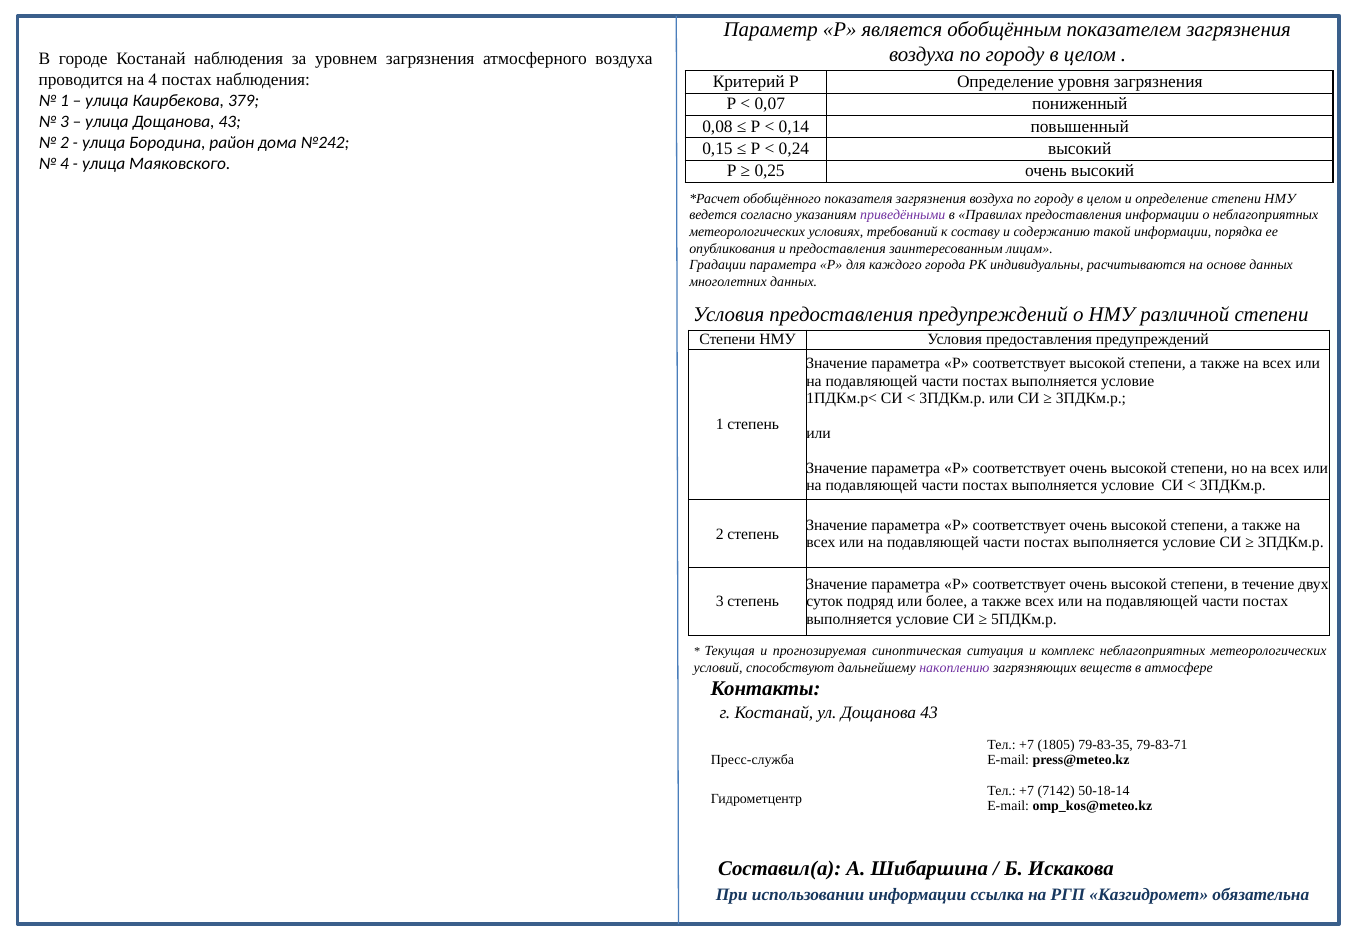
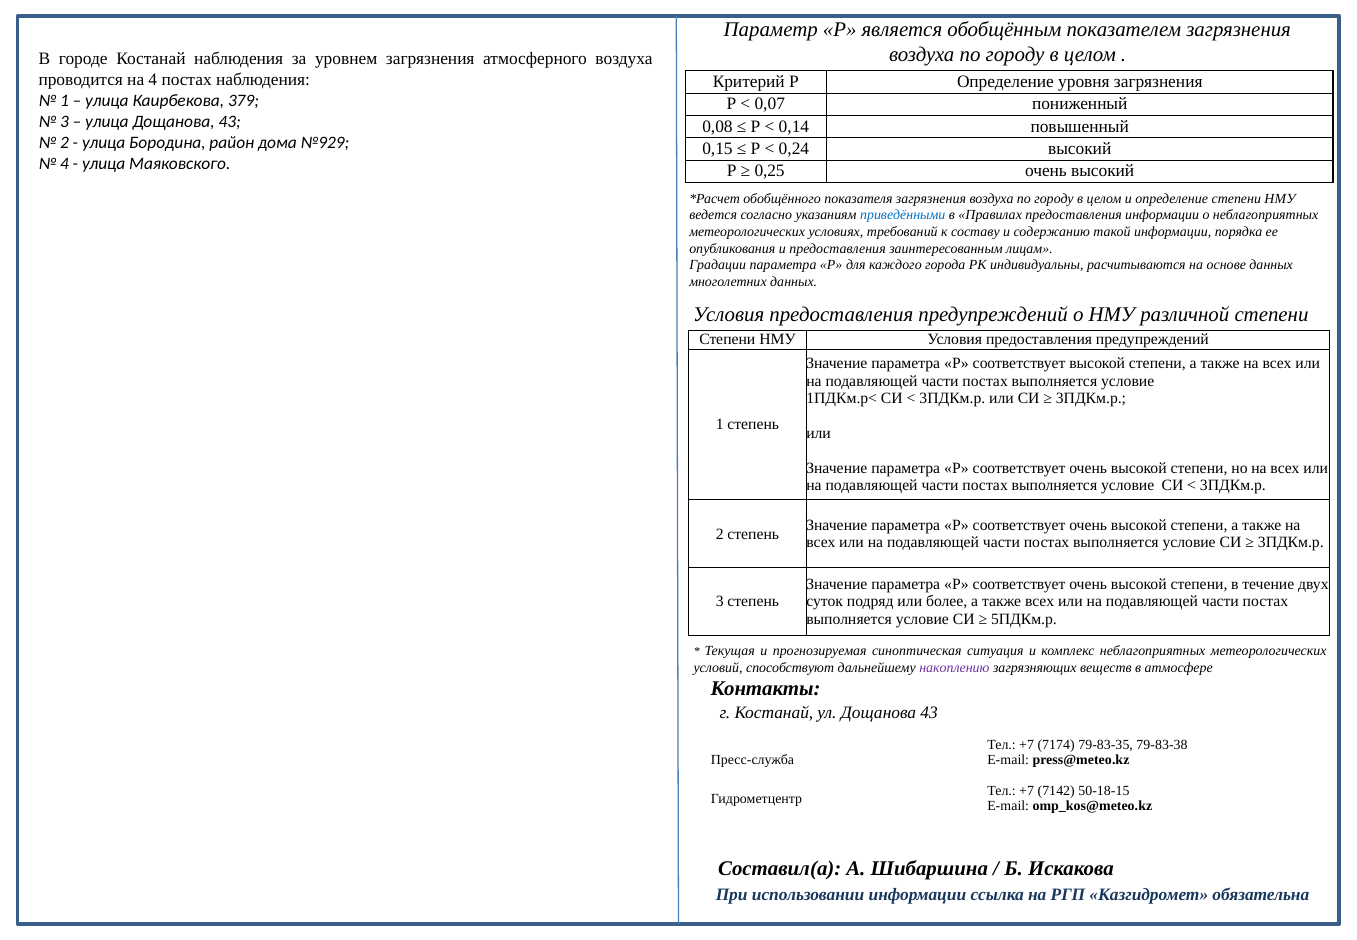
№242: №242 -> №929
приведёнными colour: purple -> blue
1805: 1805 -> 7174
79-83-71: 79-83-71 -> 79-83-38
50-18-14: 50-18-14 -> 50-18-15
